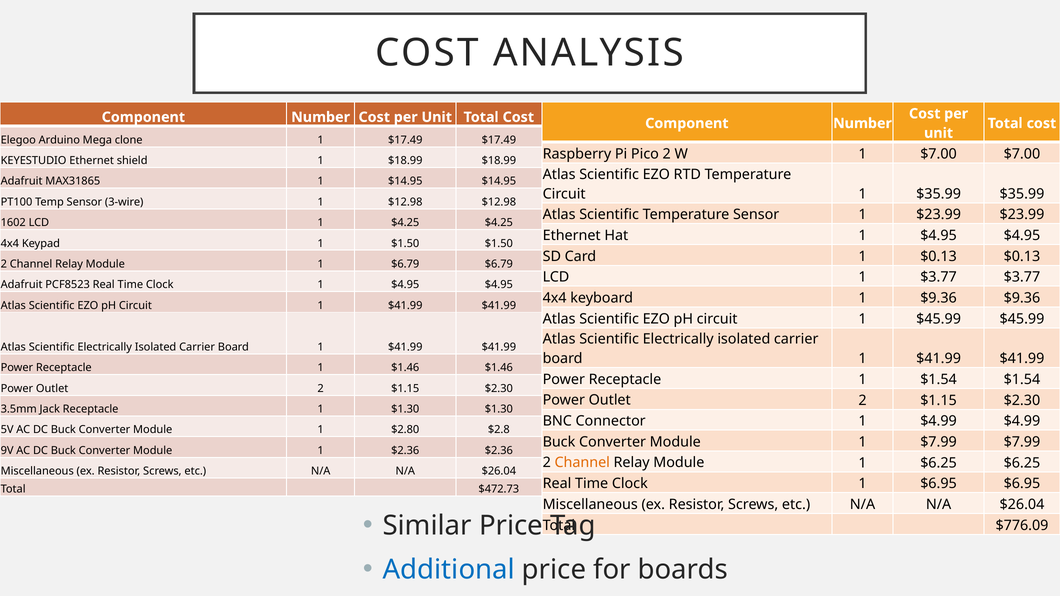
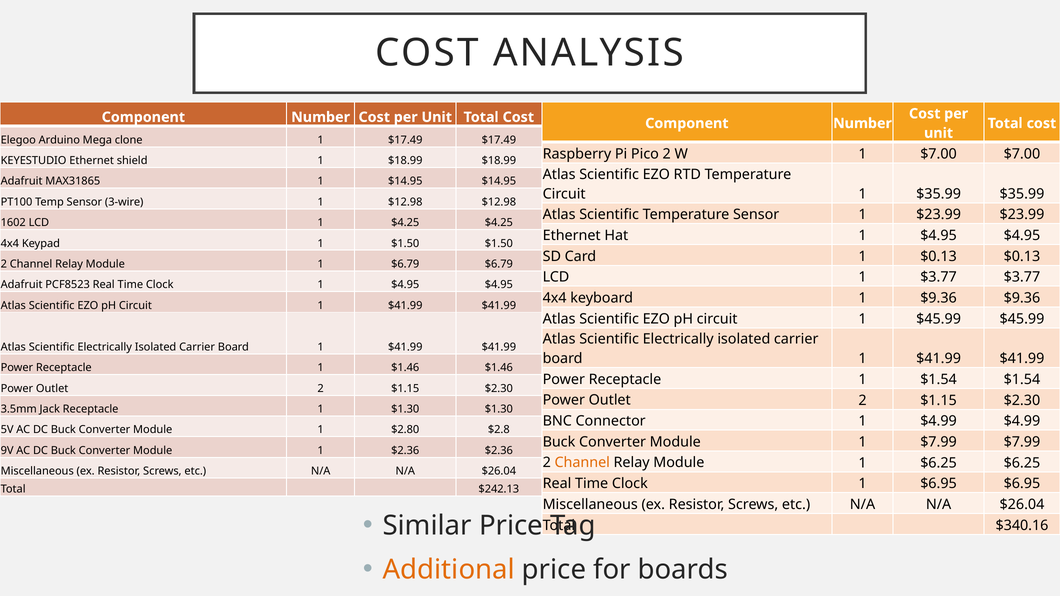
$472.73: $472.73 -> $242.13
$776.09: $776.09 -> $340.16
Additional colour: blue -> orange
